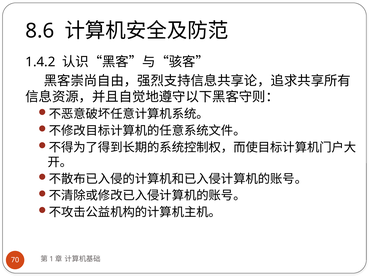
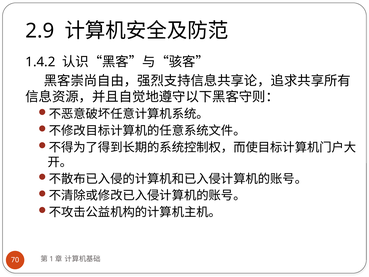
8.6: 8.6 -> 2.9
